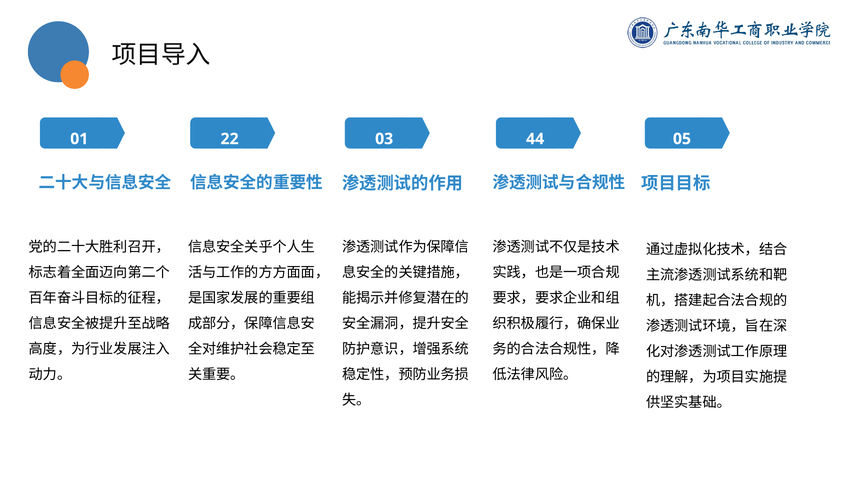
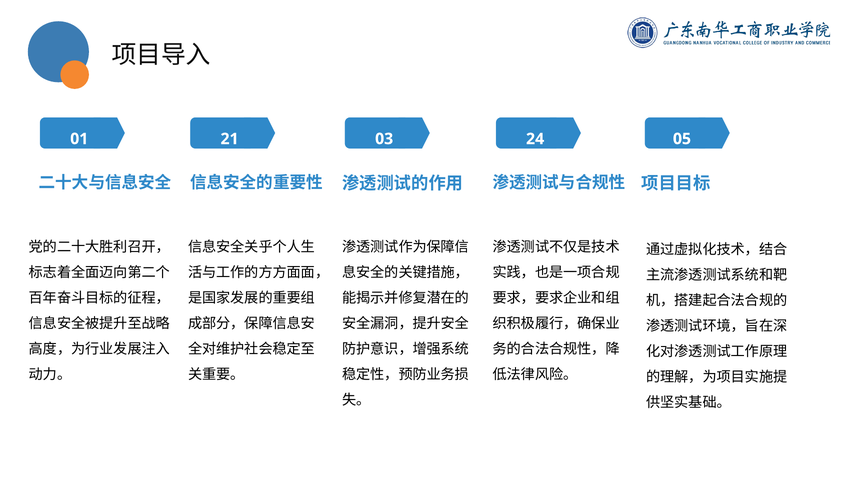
22: 22 -> 21
44: 44 -> 24
